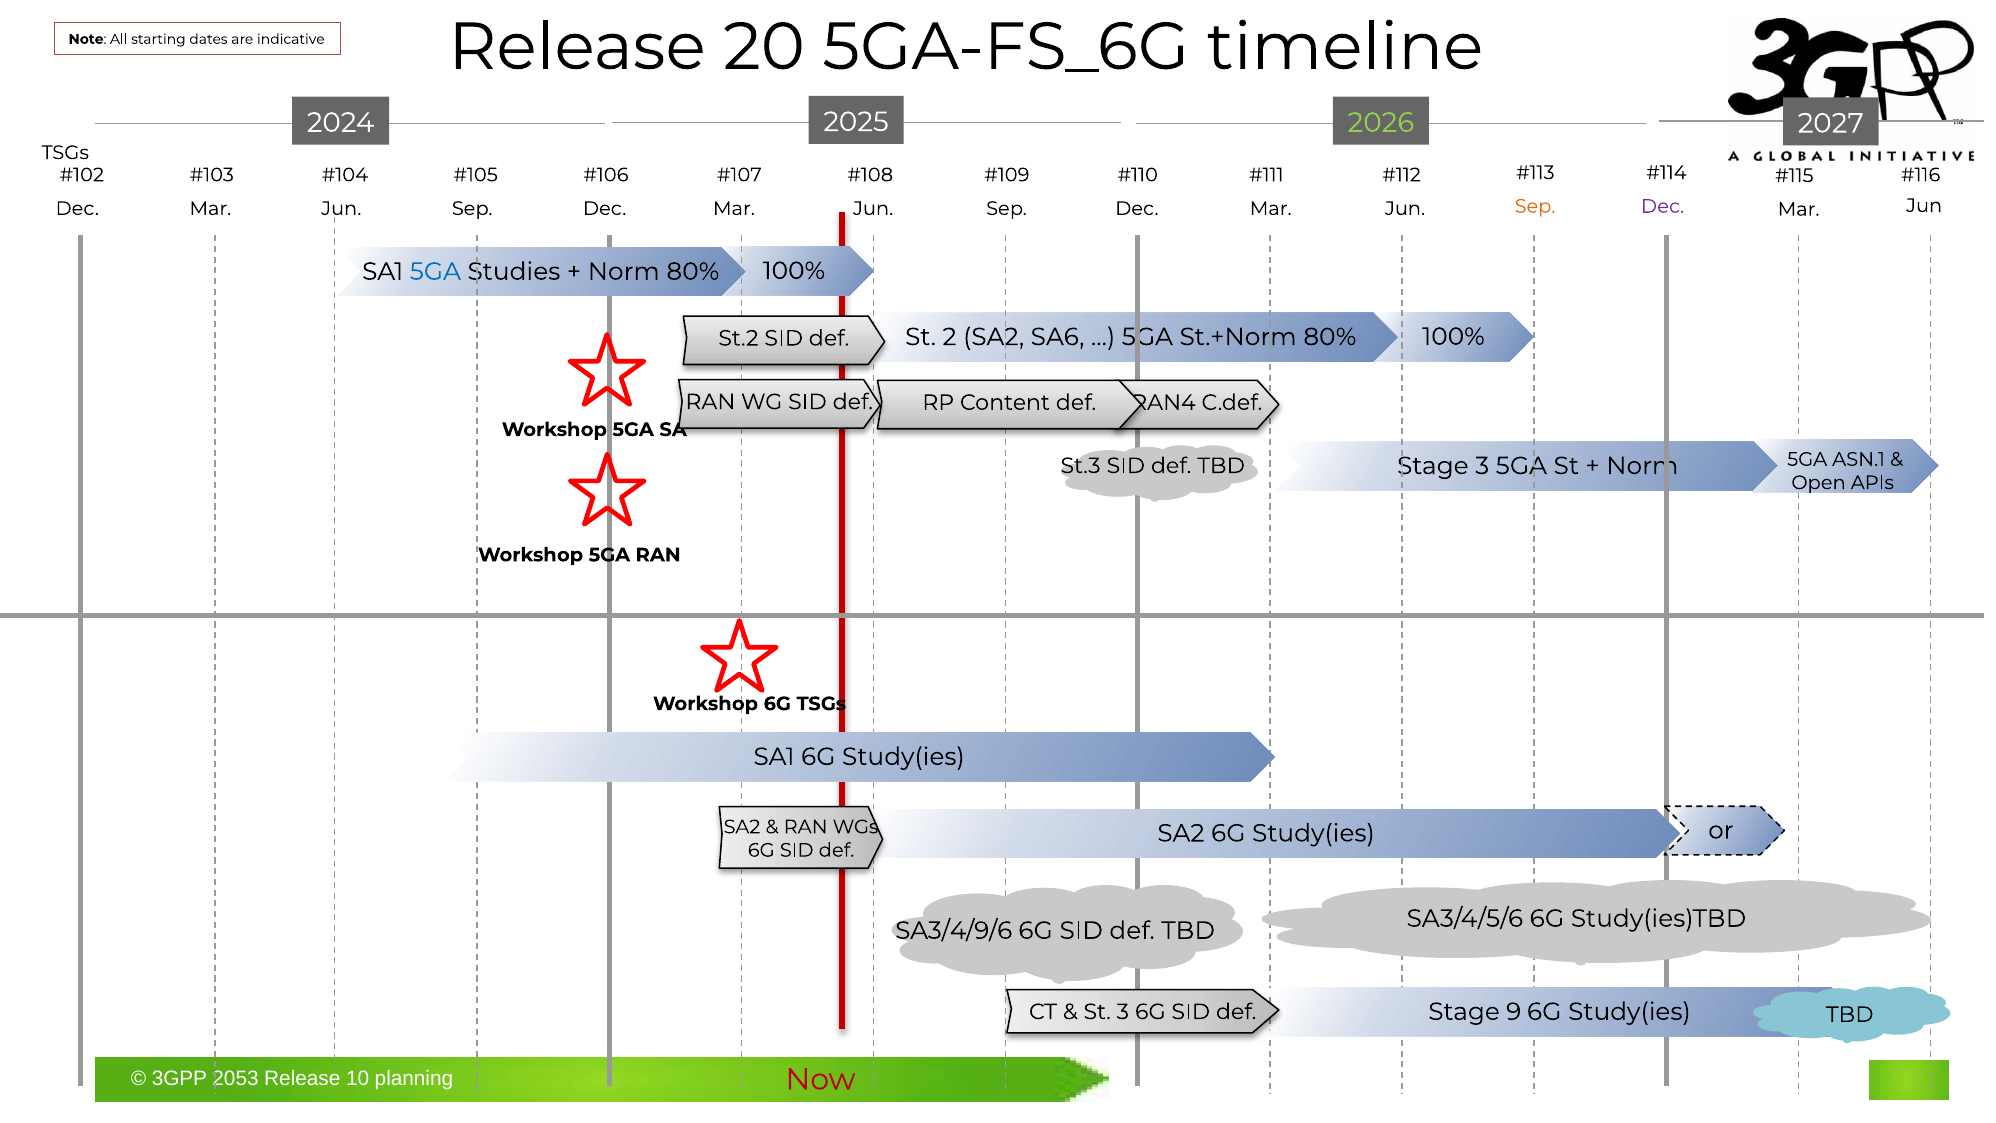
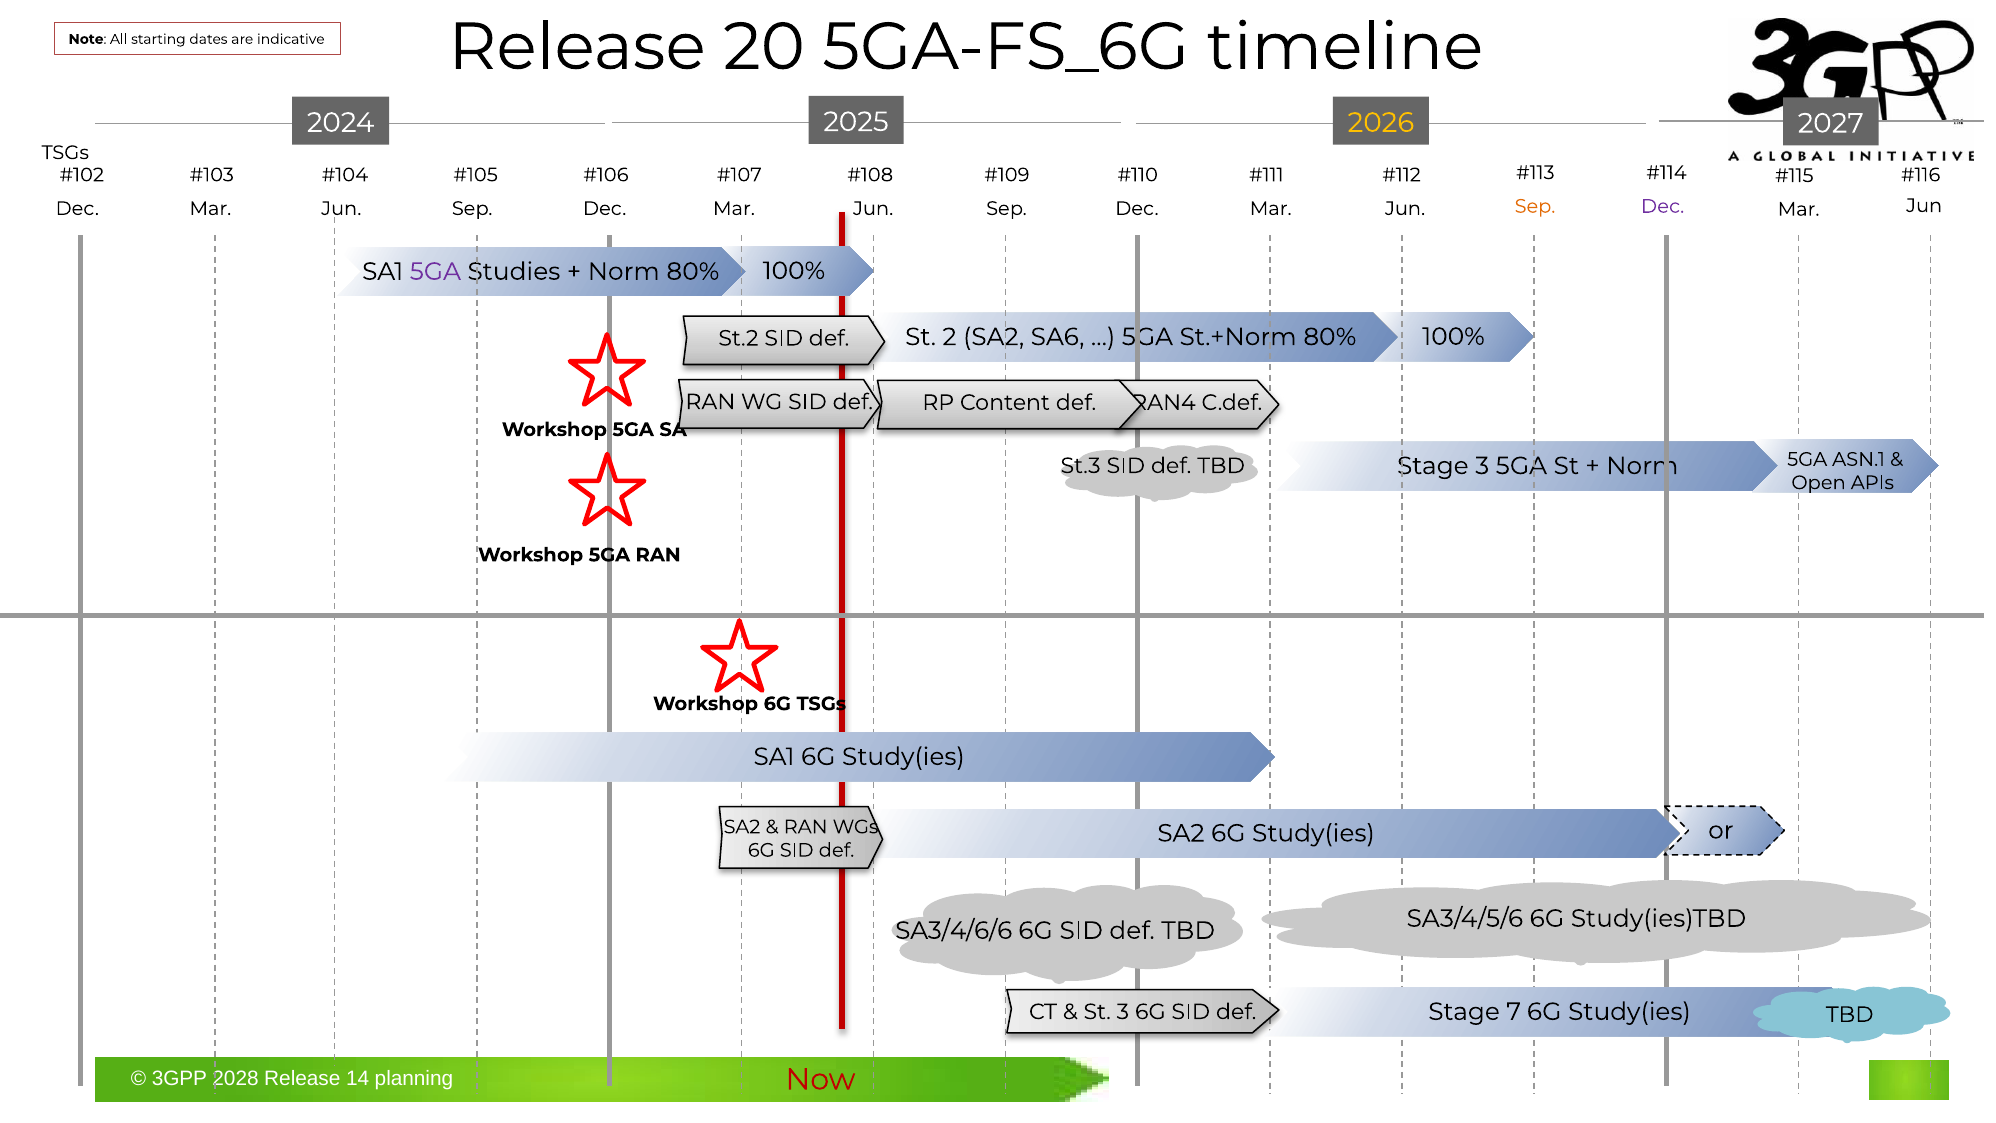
2026 colour: light green -> yellow
5GA at (435, 271) colour: blue -> purple
SA3/4/9/6: SA3/4/9/6 -> SA3/4/6/6
9: 9 -> 7
2053: 2053 -> 2028
10: 10 -> 14
